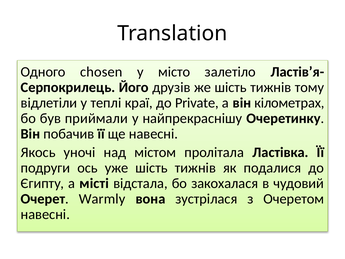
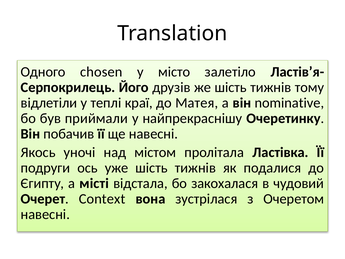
Private: Private -> Матея
кілометрах: кілометрах -> nominative
Warmly: Warmly -> Context
